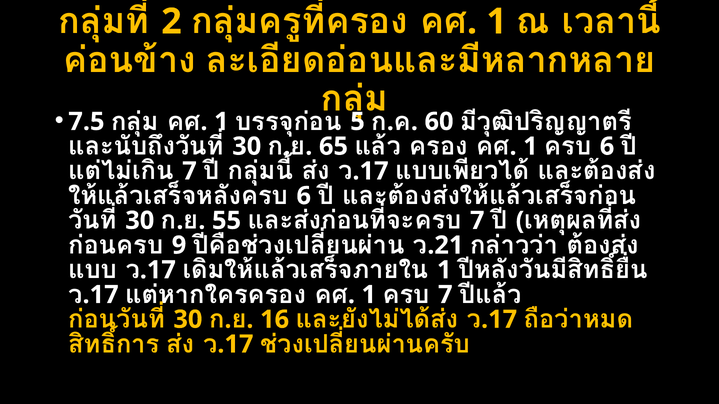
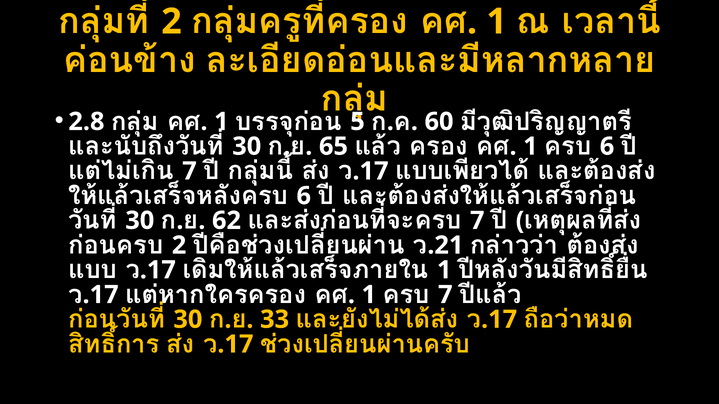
7.5: 7.5 -> 2.8
55: 55 -> 62
9 at (179, 246): 9 -> 2
16: 16 -> 33
